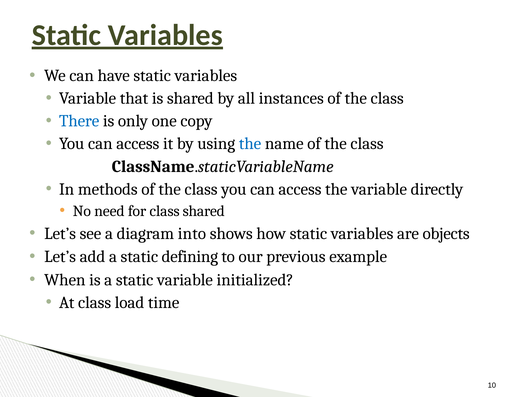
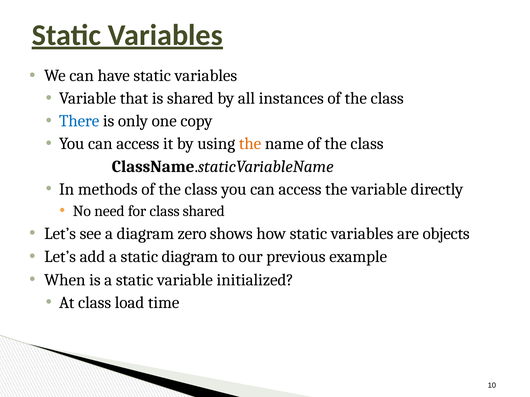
the at (250, 144) colour: blue -> orange
into: into -> zero
static defining: defining -> diagram
